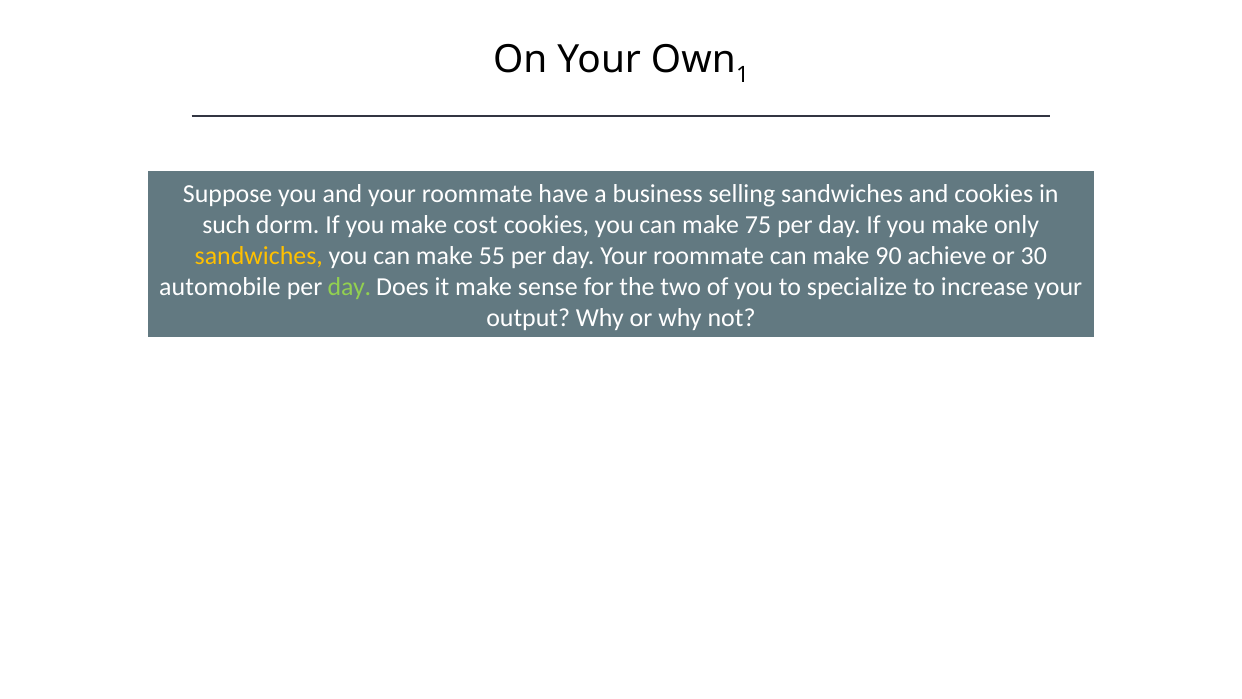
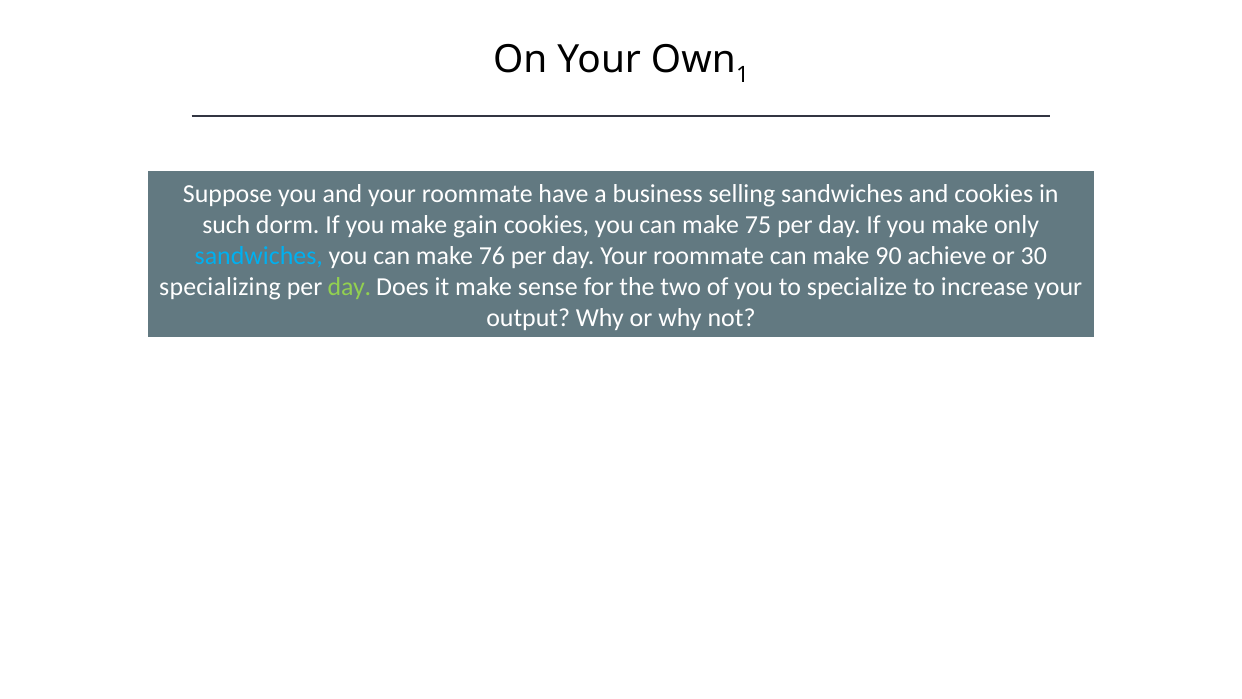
cost: cost -> gain
sandwiches at (259, 256) colour: yellow -> light blue
55: 55 -> 76
automobile: automobile -> specializing
